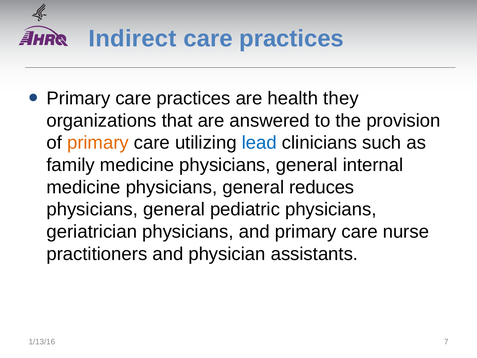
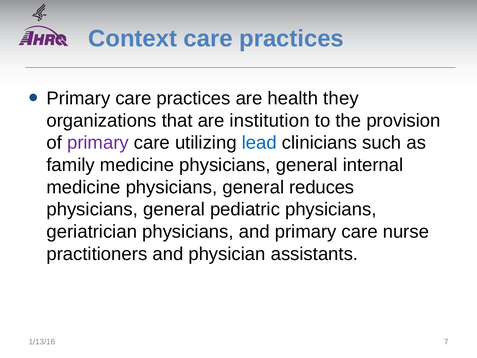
Indirect: Indirect -> Context
answered: answered -> institution
primary at (98, 143) colour: orange -> purple
